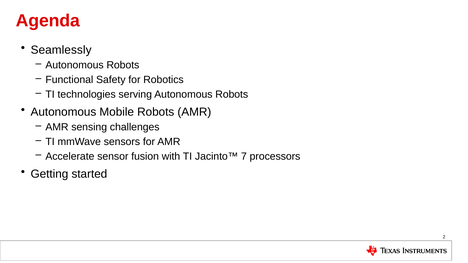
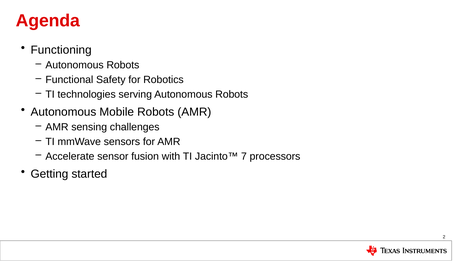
Seamlessly: Seamlessly -> Functioning
